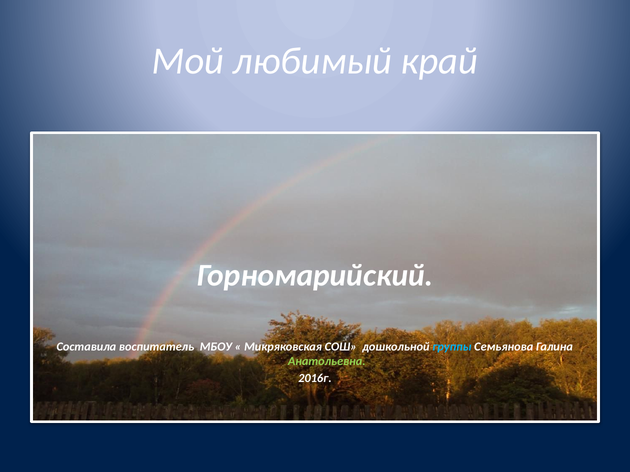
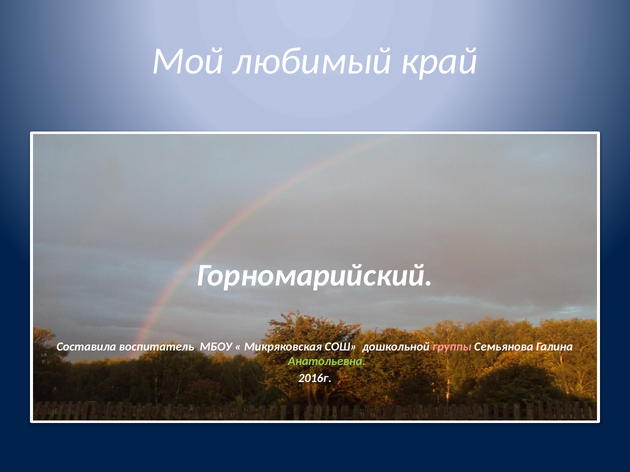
группы colour: light blue -> pink
